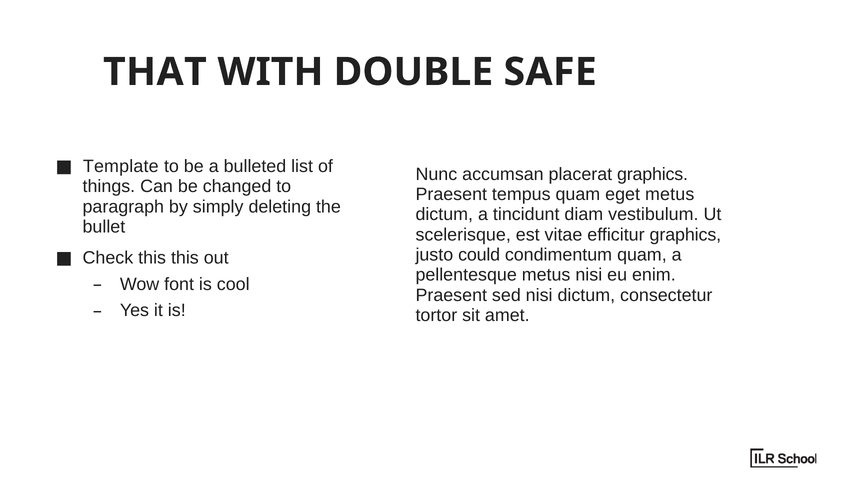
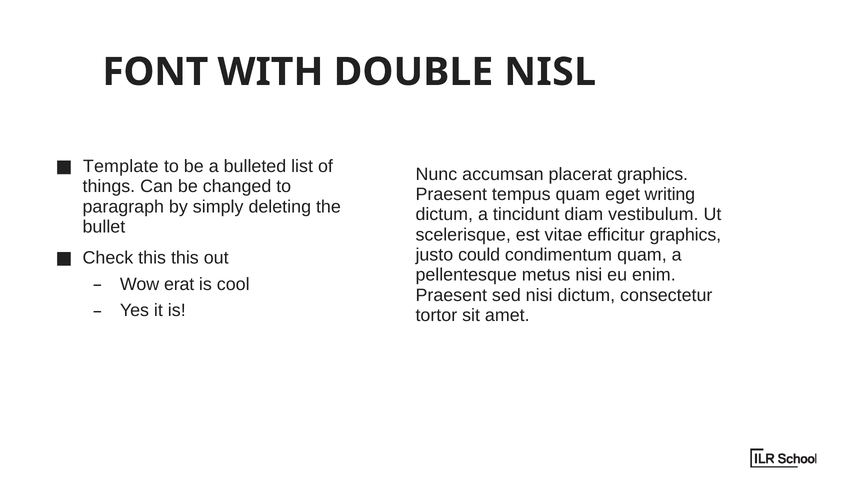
THAT: THAT -> FONT
SAFE: SAFE -> NISL
eget metus: metus -> writing
font: font -> erat
